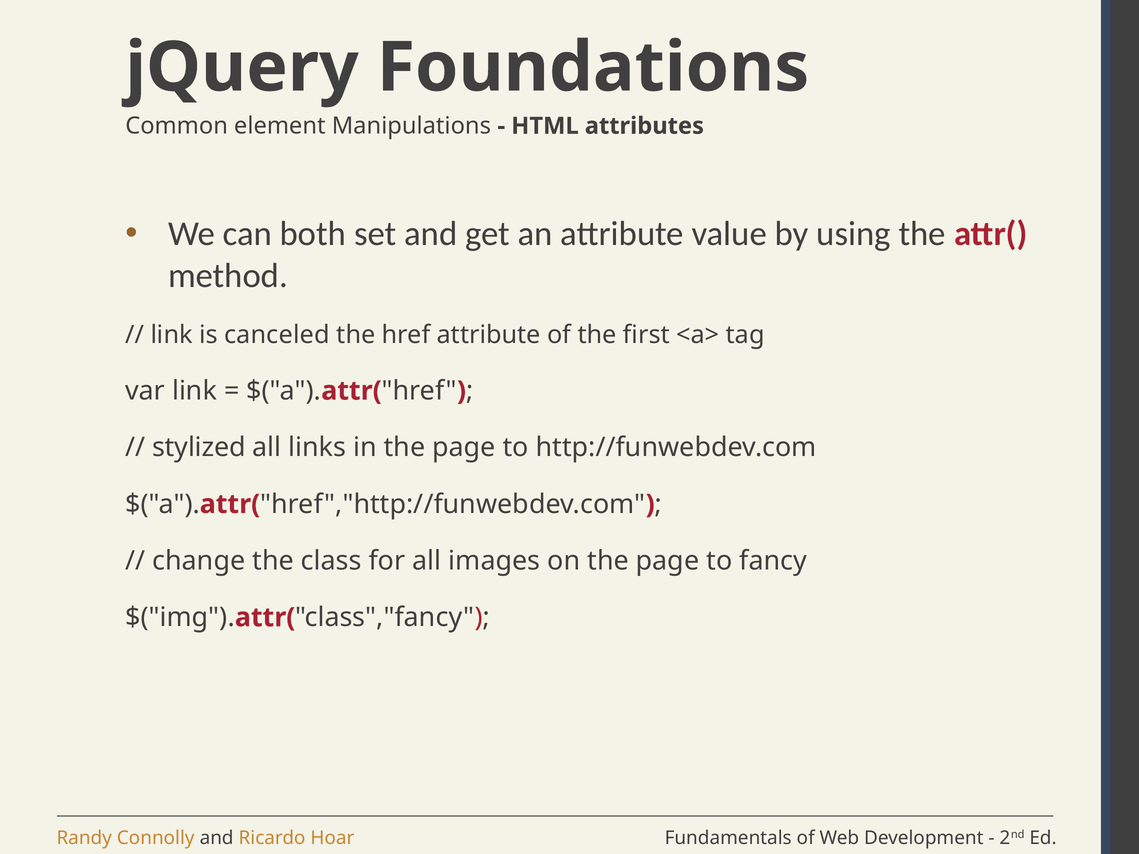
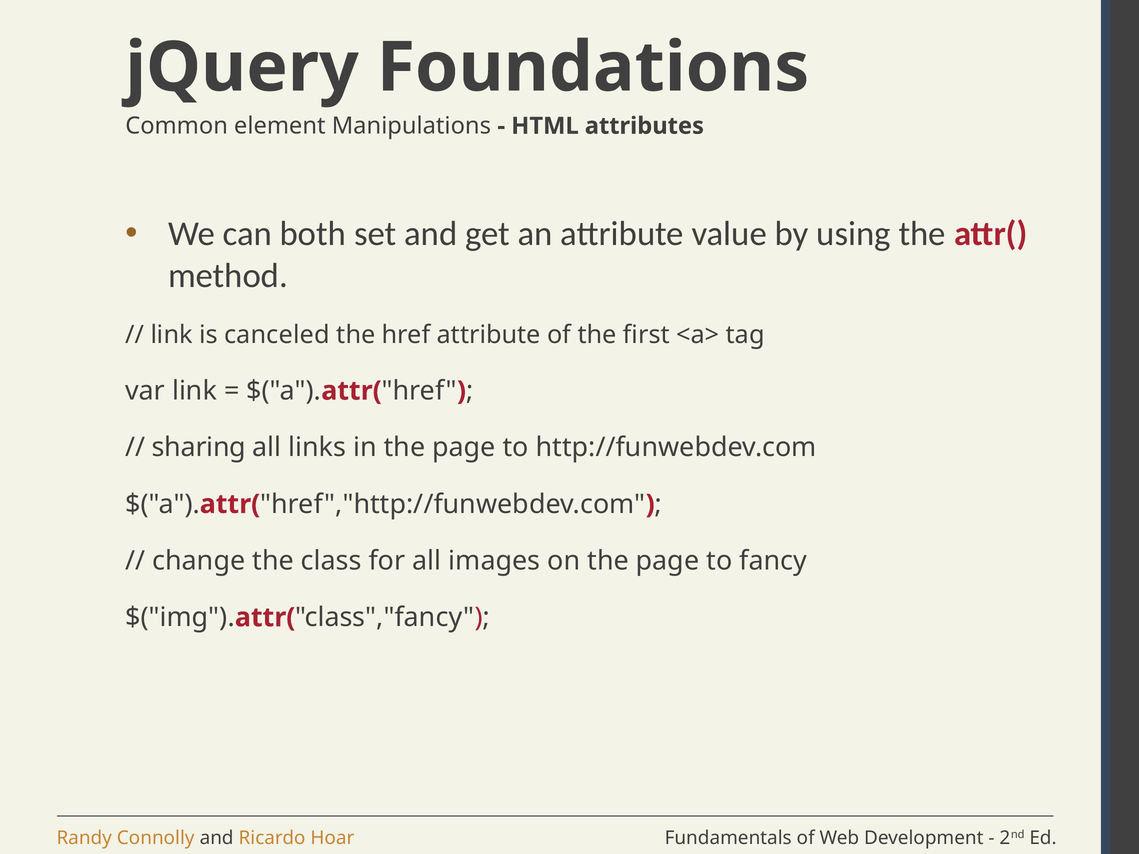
stylized: stylized -> sharing
